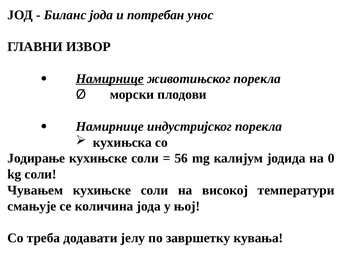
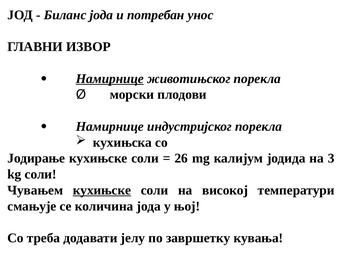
56: 56 -> 26
0: 0 -> 3
кухињске at (102, 191) underline: none -> present
